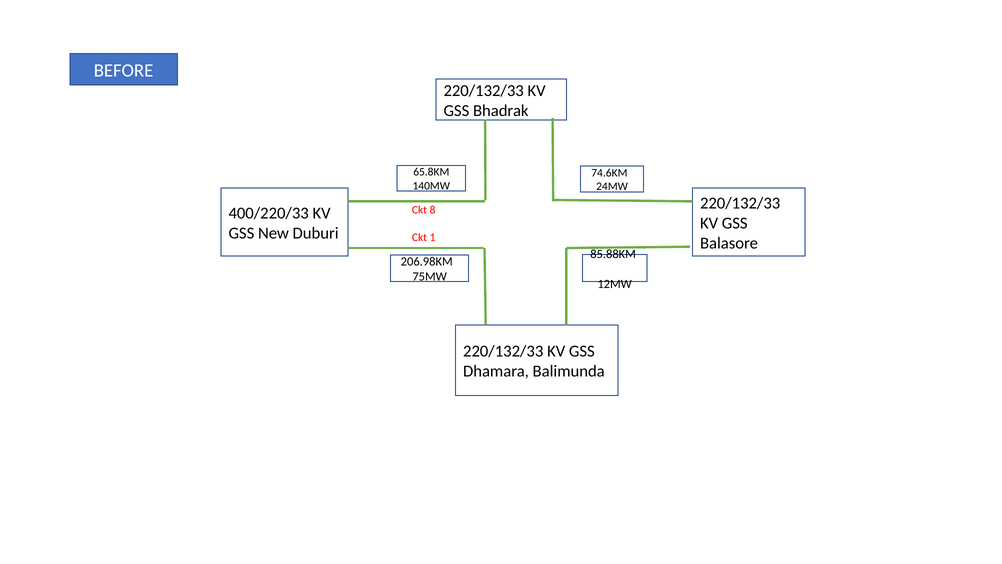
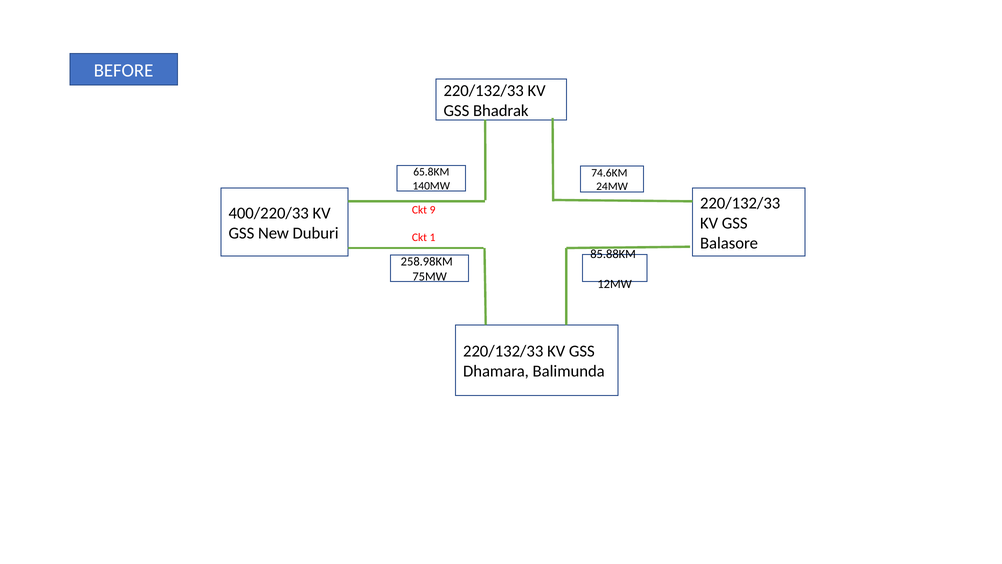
8: 8 -> 9
206.98KM: 206.98KM -> 258.98KM
